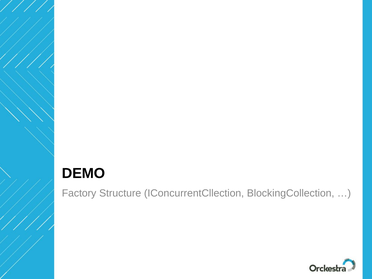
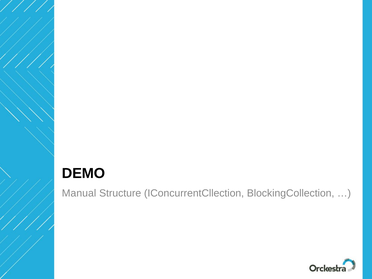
Factory: Factory -> Manual
